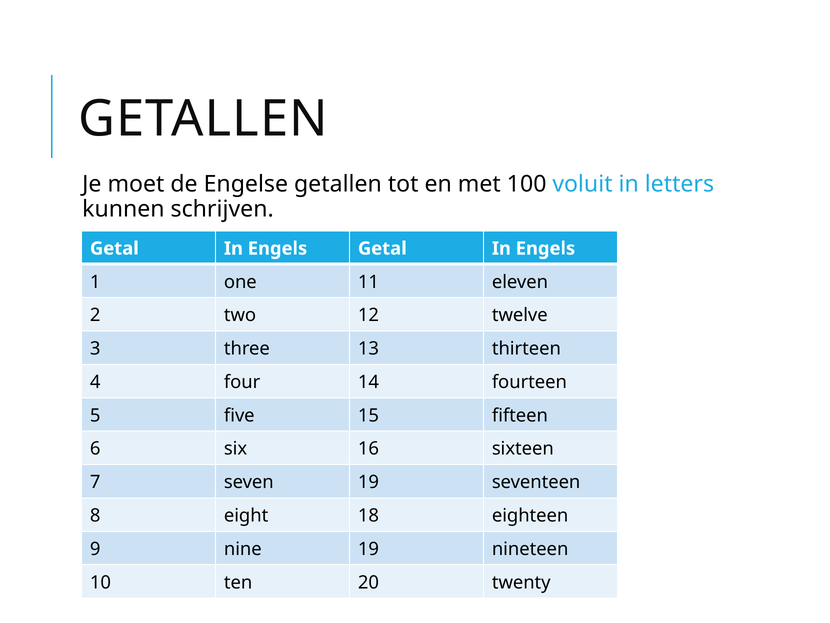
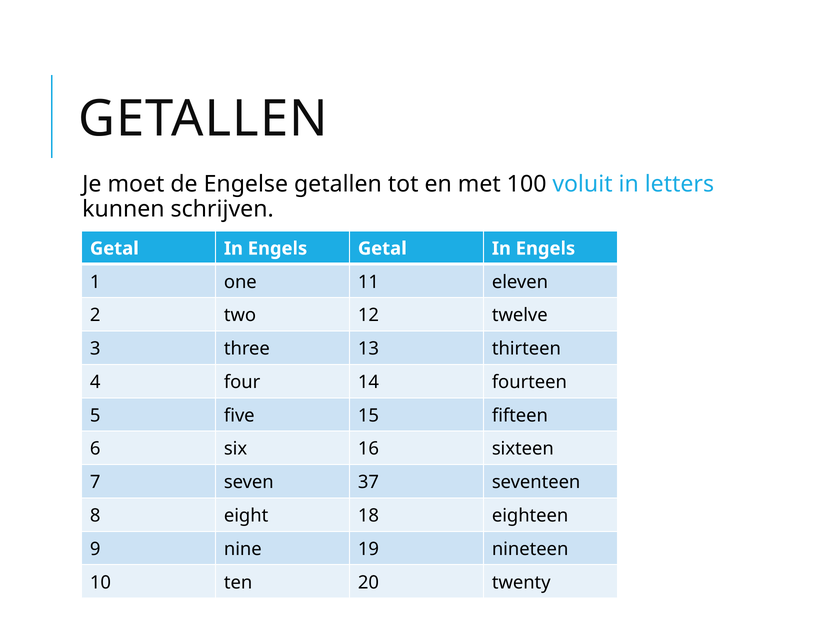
seven 19: 19 -> 37
